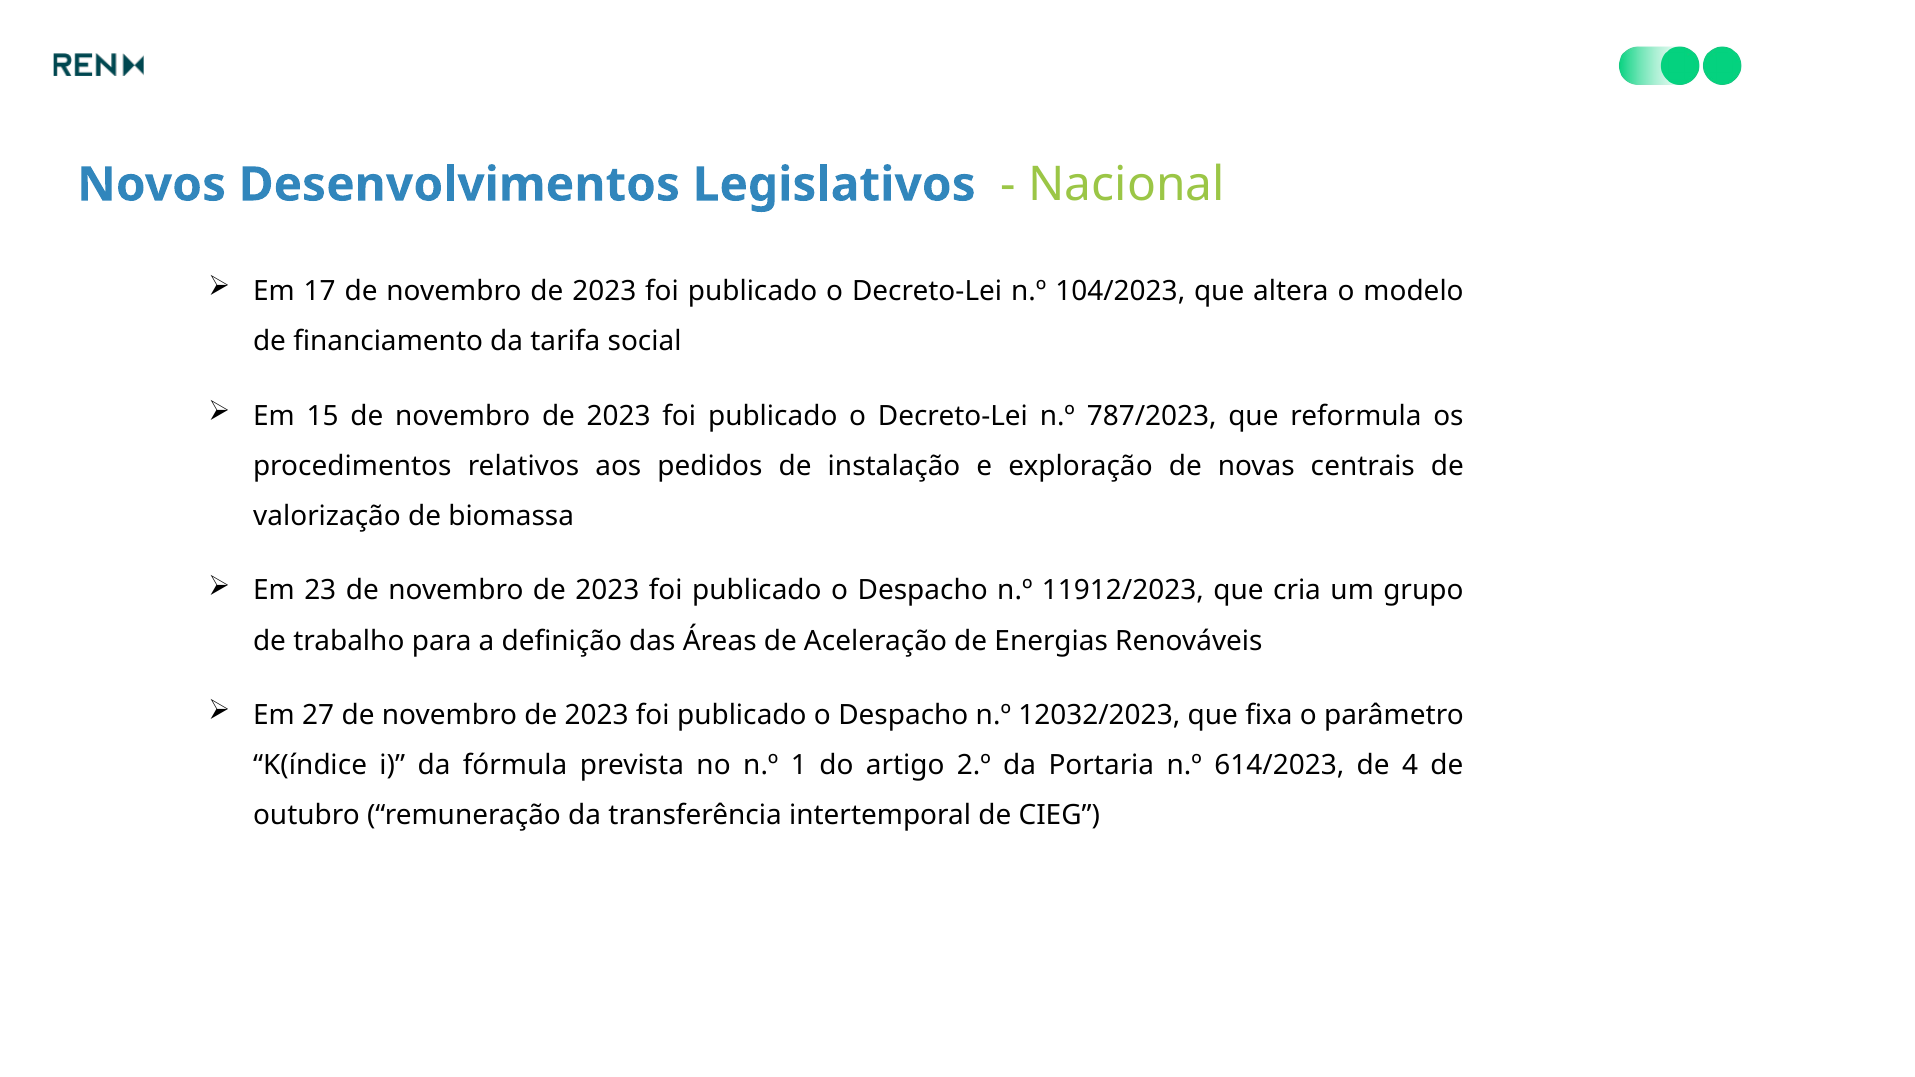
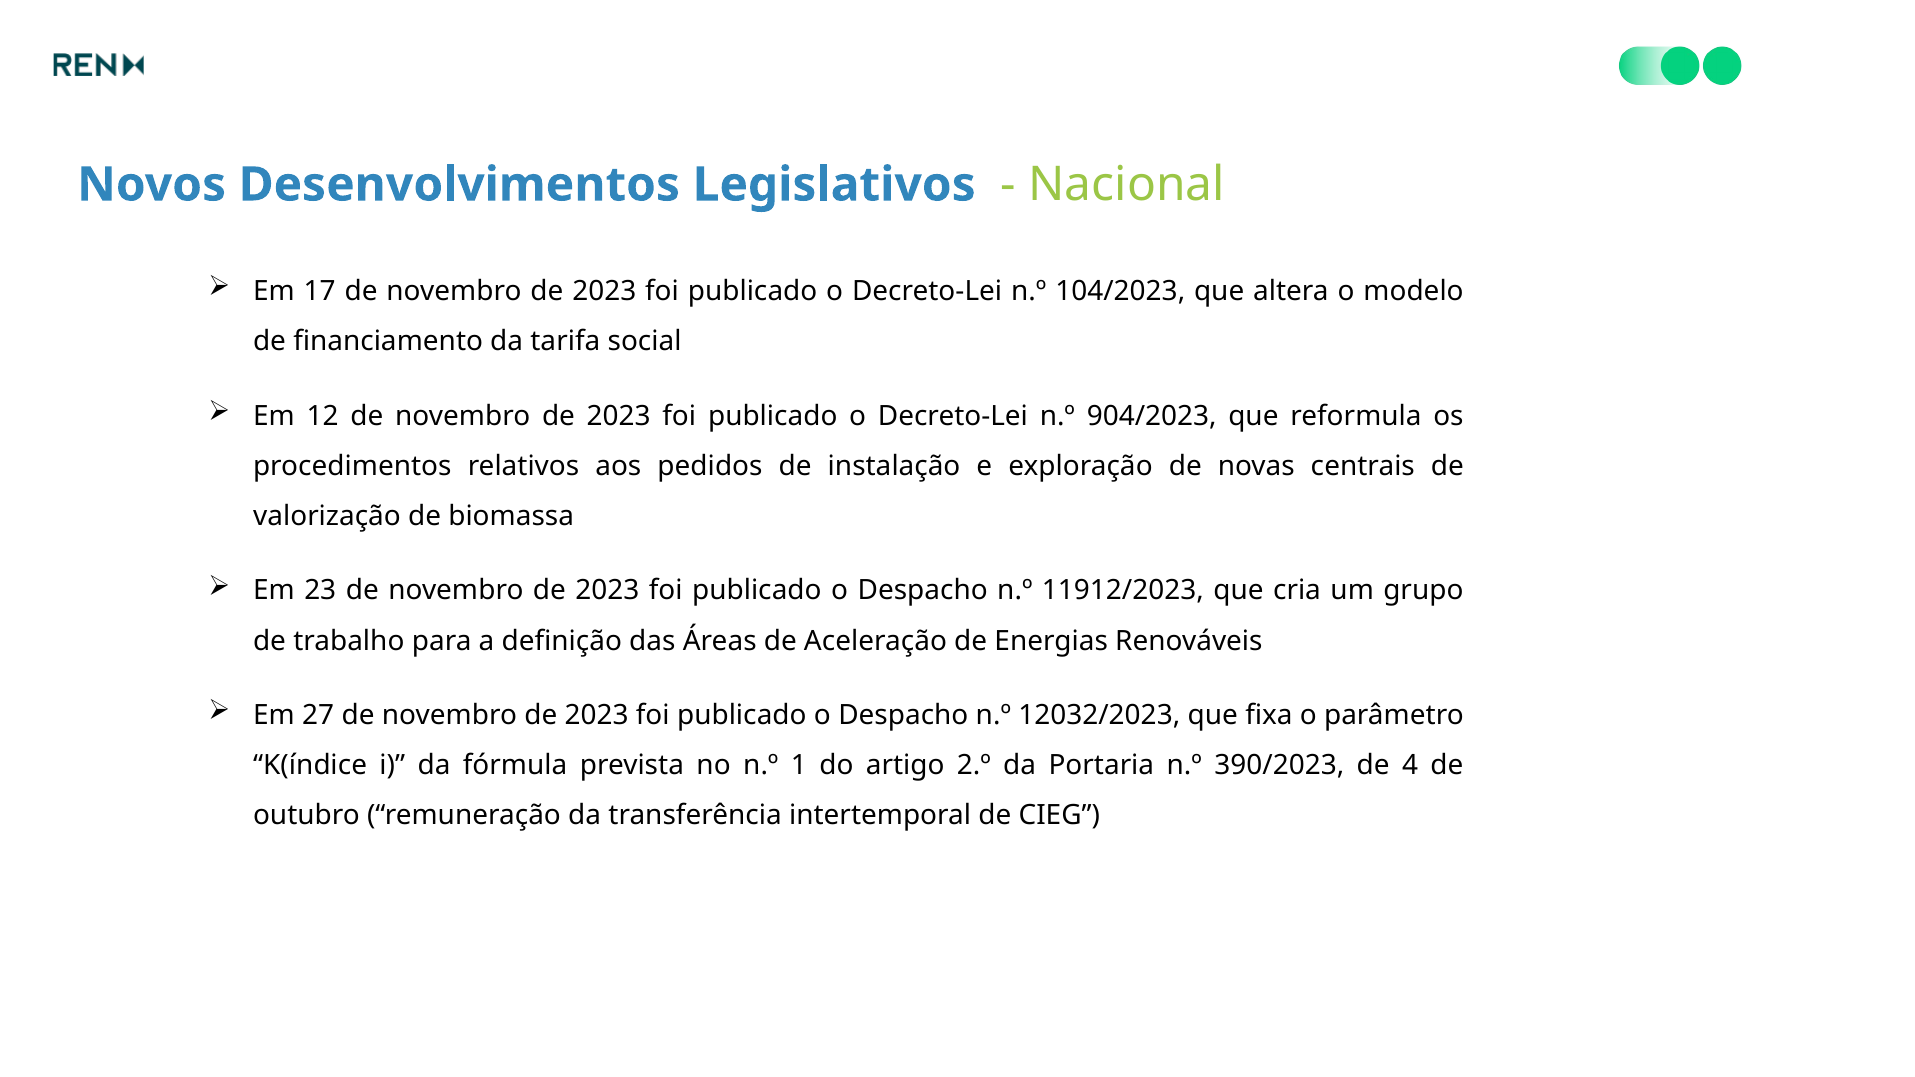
15: 15 -> 12
787/2023: 787/2023 -> 904/2023
614/2023: 614/2023 -> 390/2023
